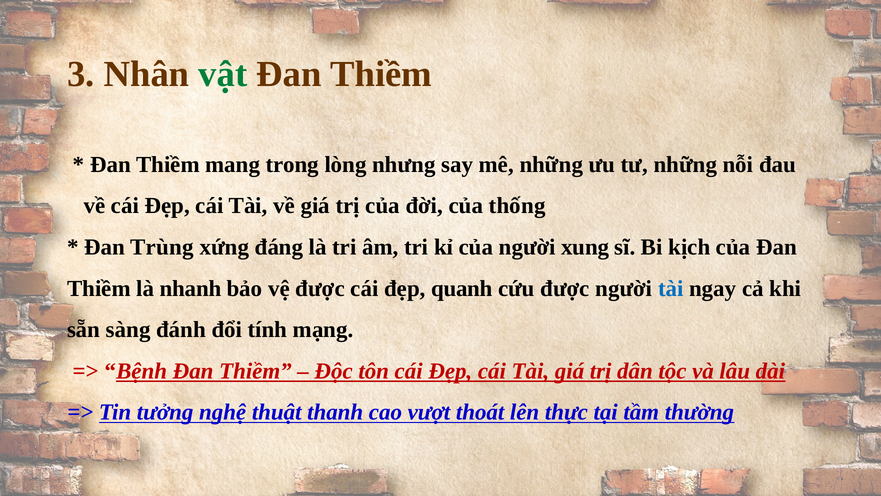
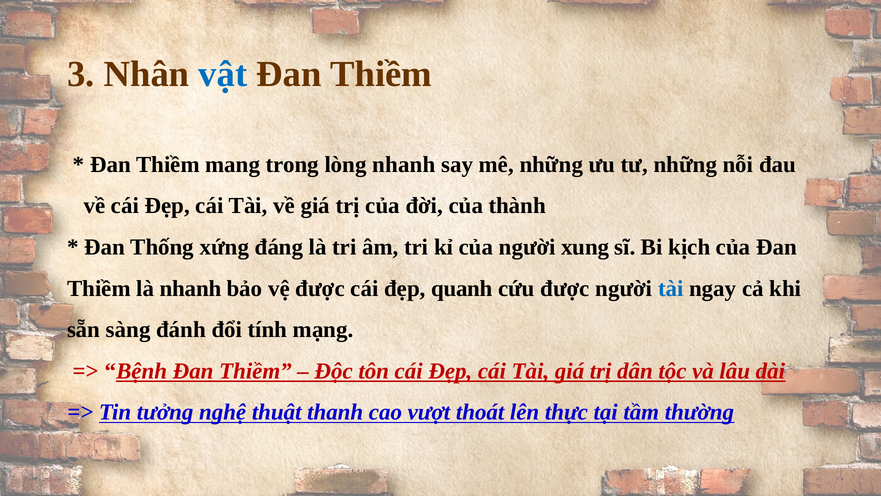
vật colour: green -> blue
lòng nhưng: nhưng -> nhanh
thống: thống -> thành
Trùng: Trùng -> Thống
